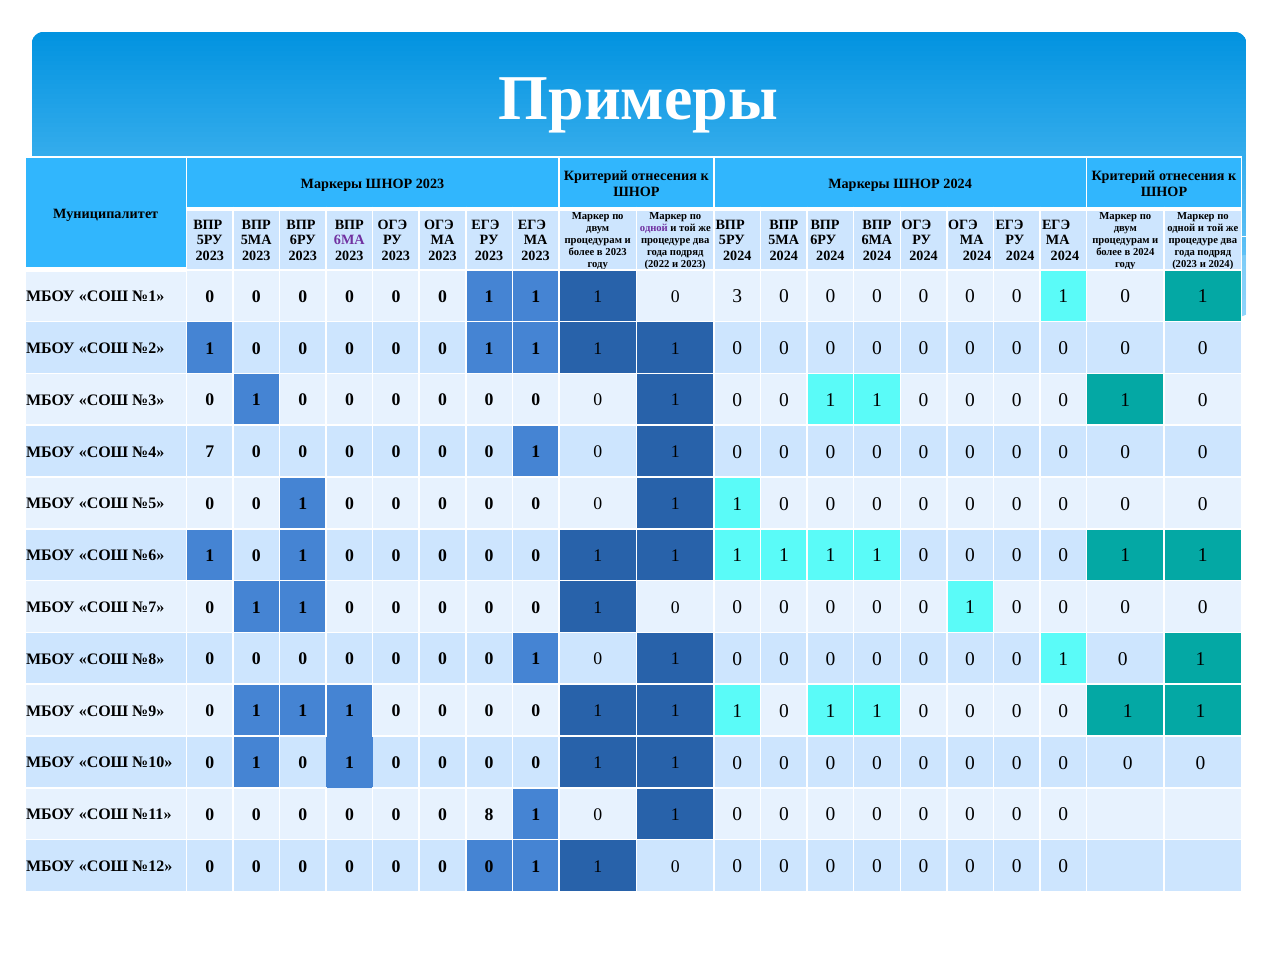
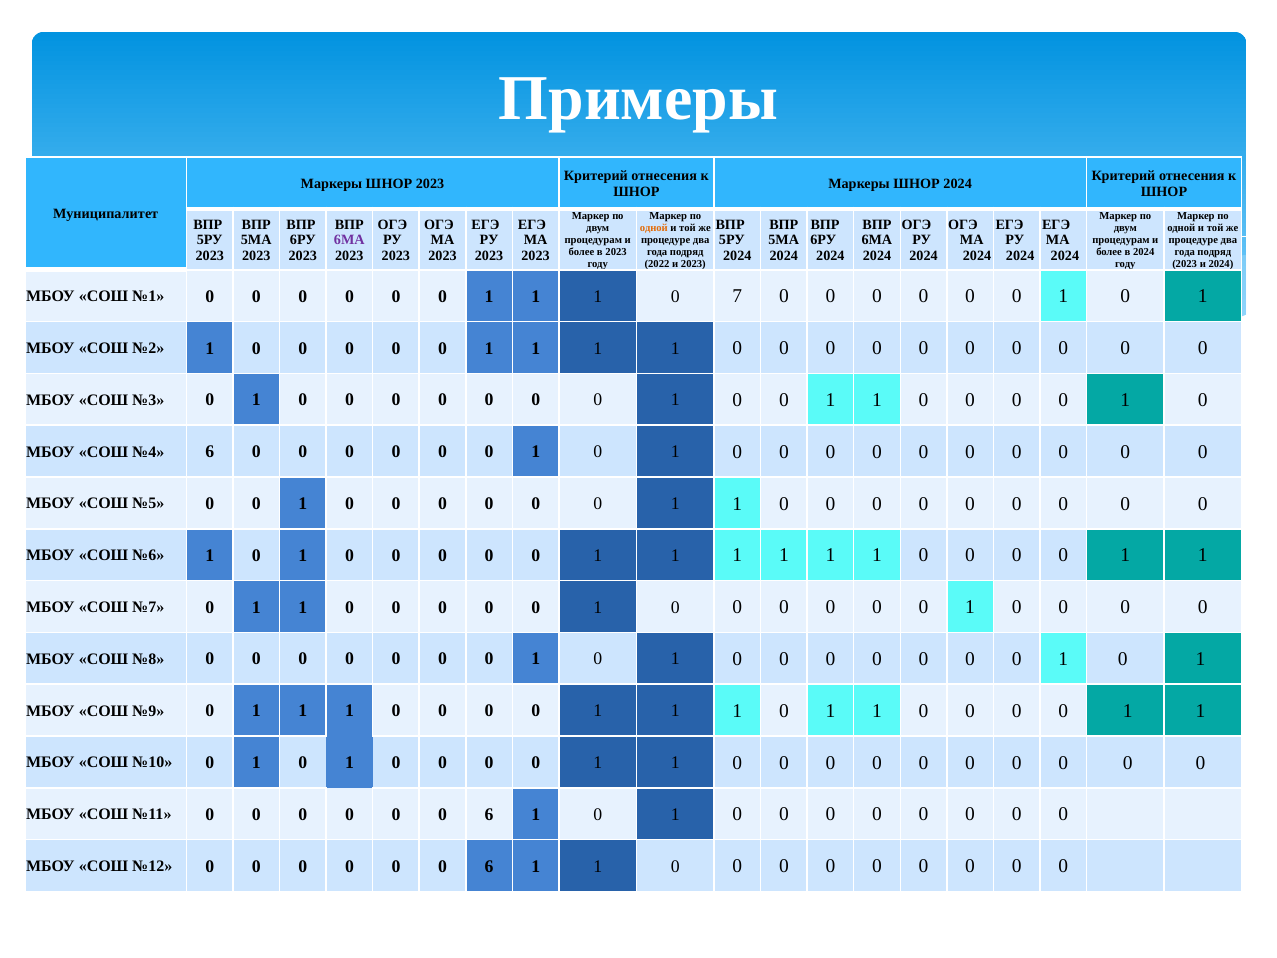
одной at (654, 228) colour: purple -> orange
3: 3 -> 7
№4 7: 7 -> 6
8 at (489, 814): 8 -> 6
0 at (489, 866): 0 -> 6
